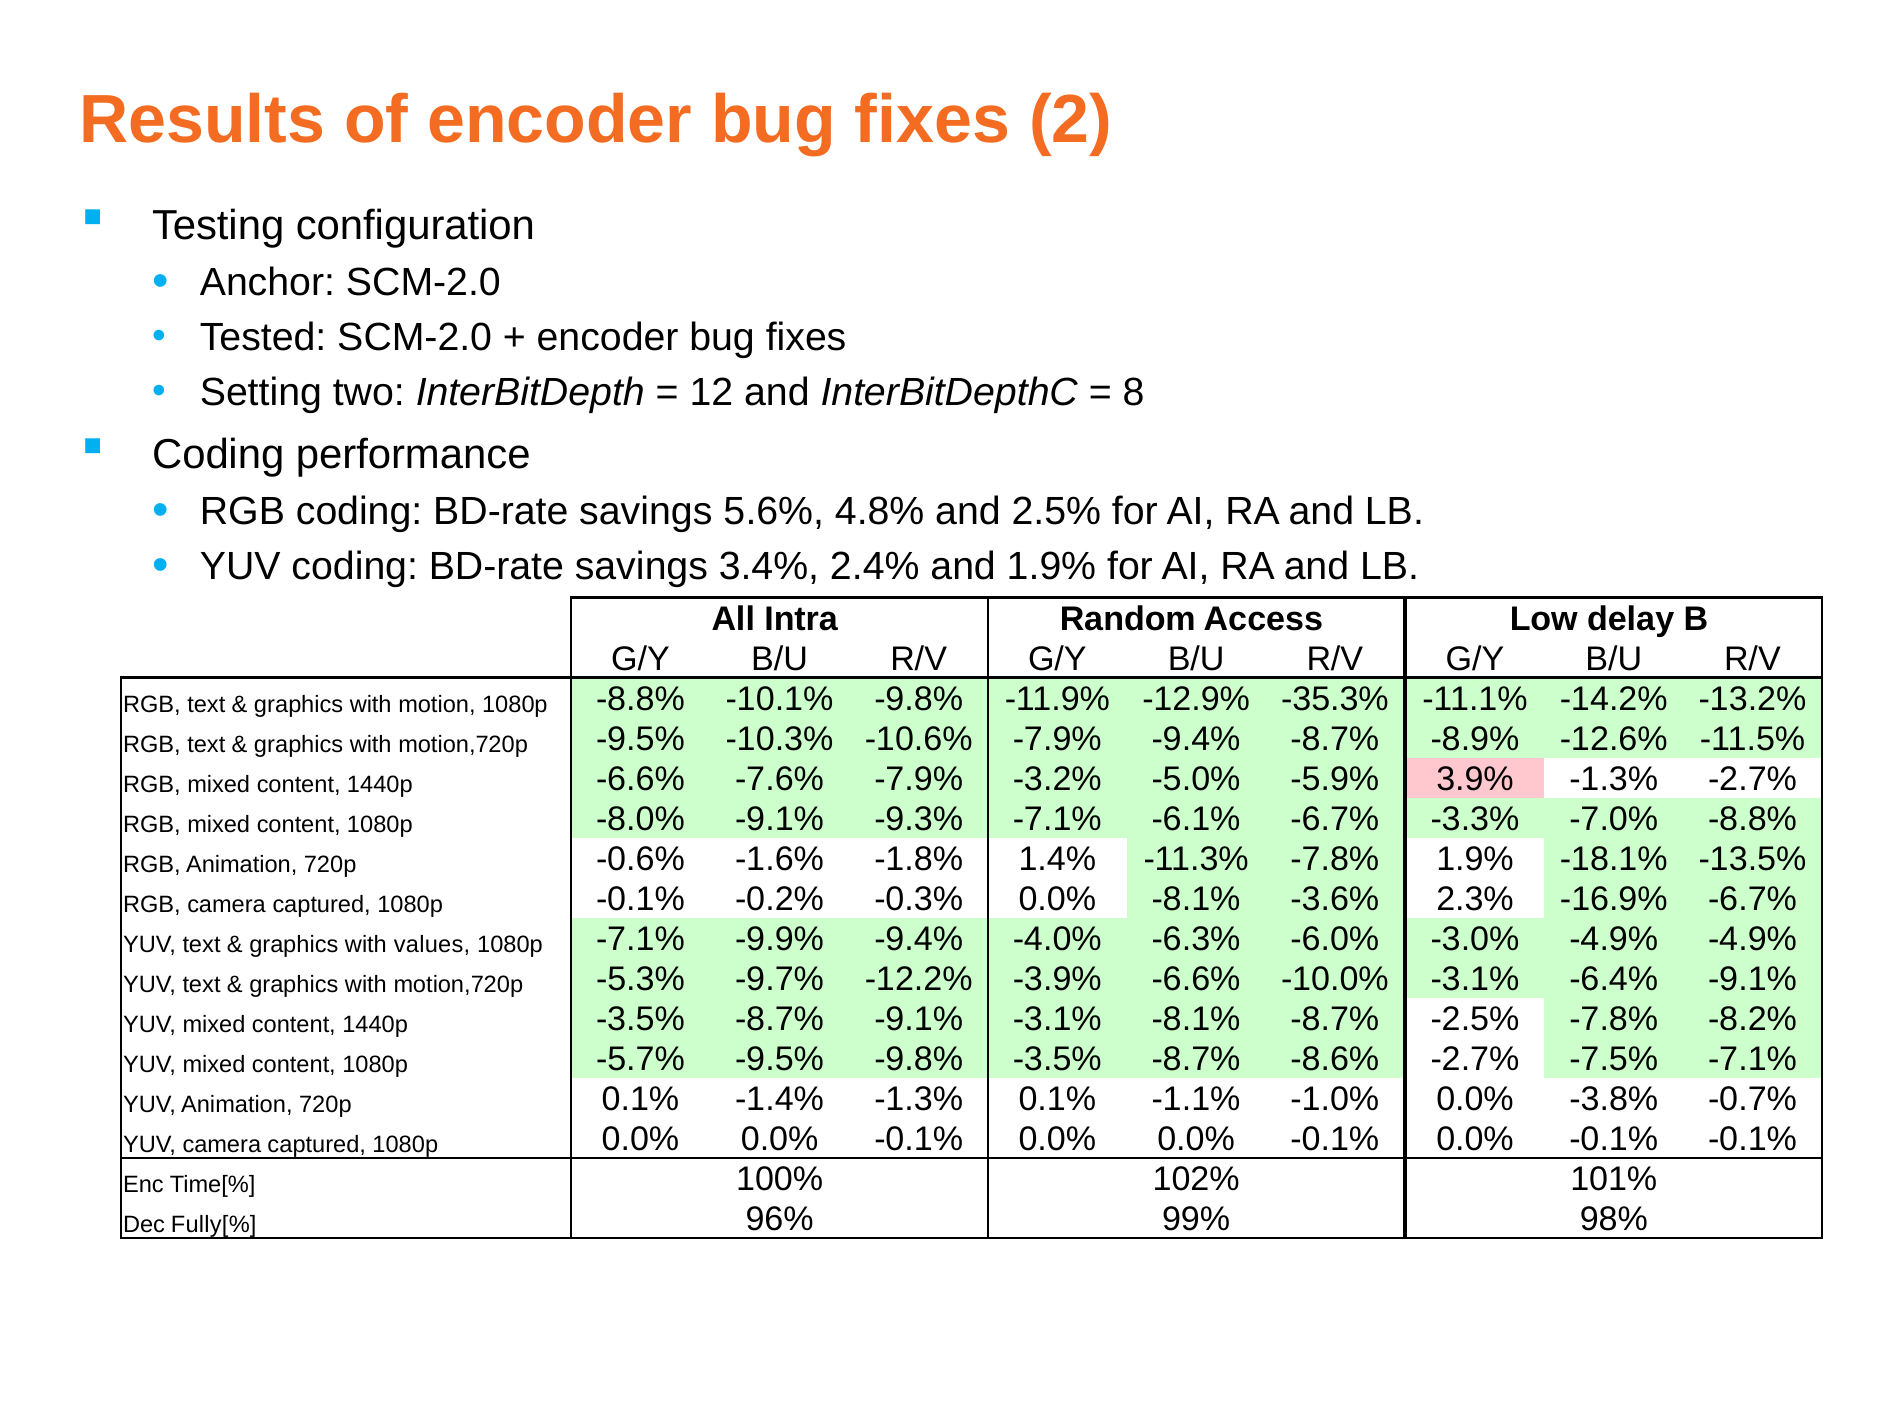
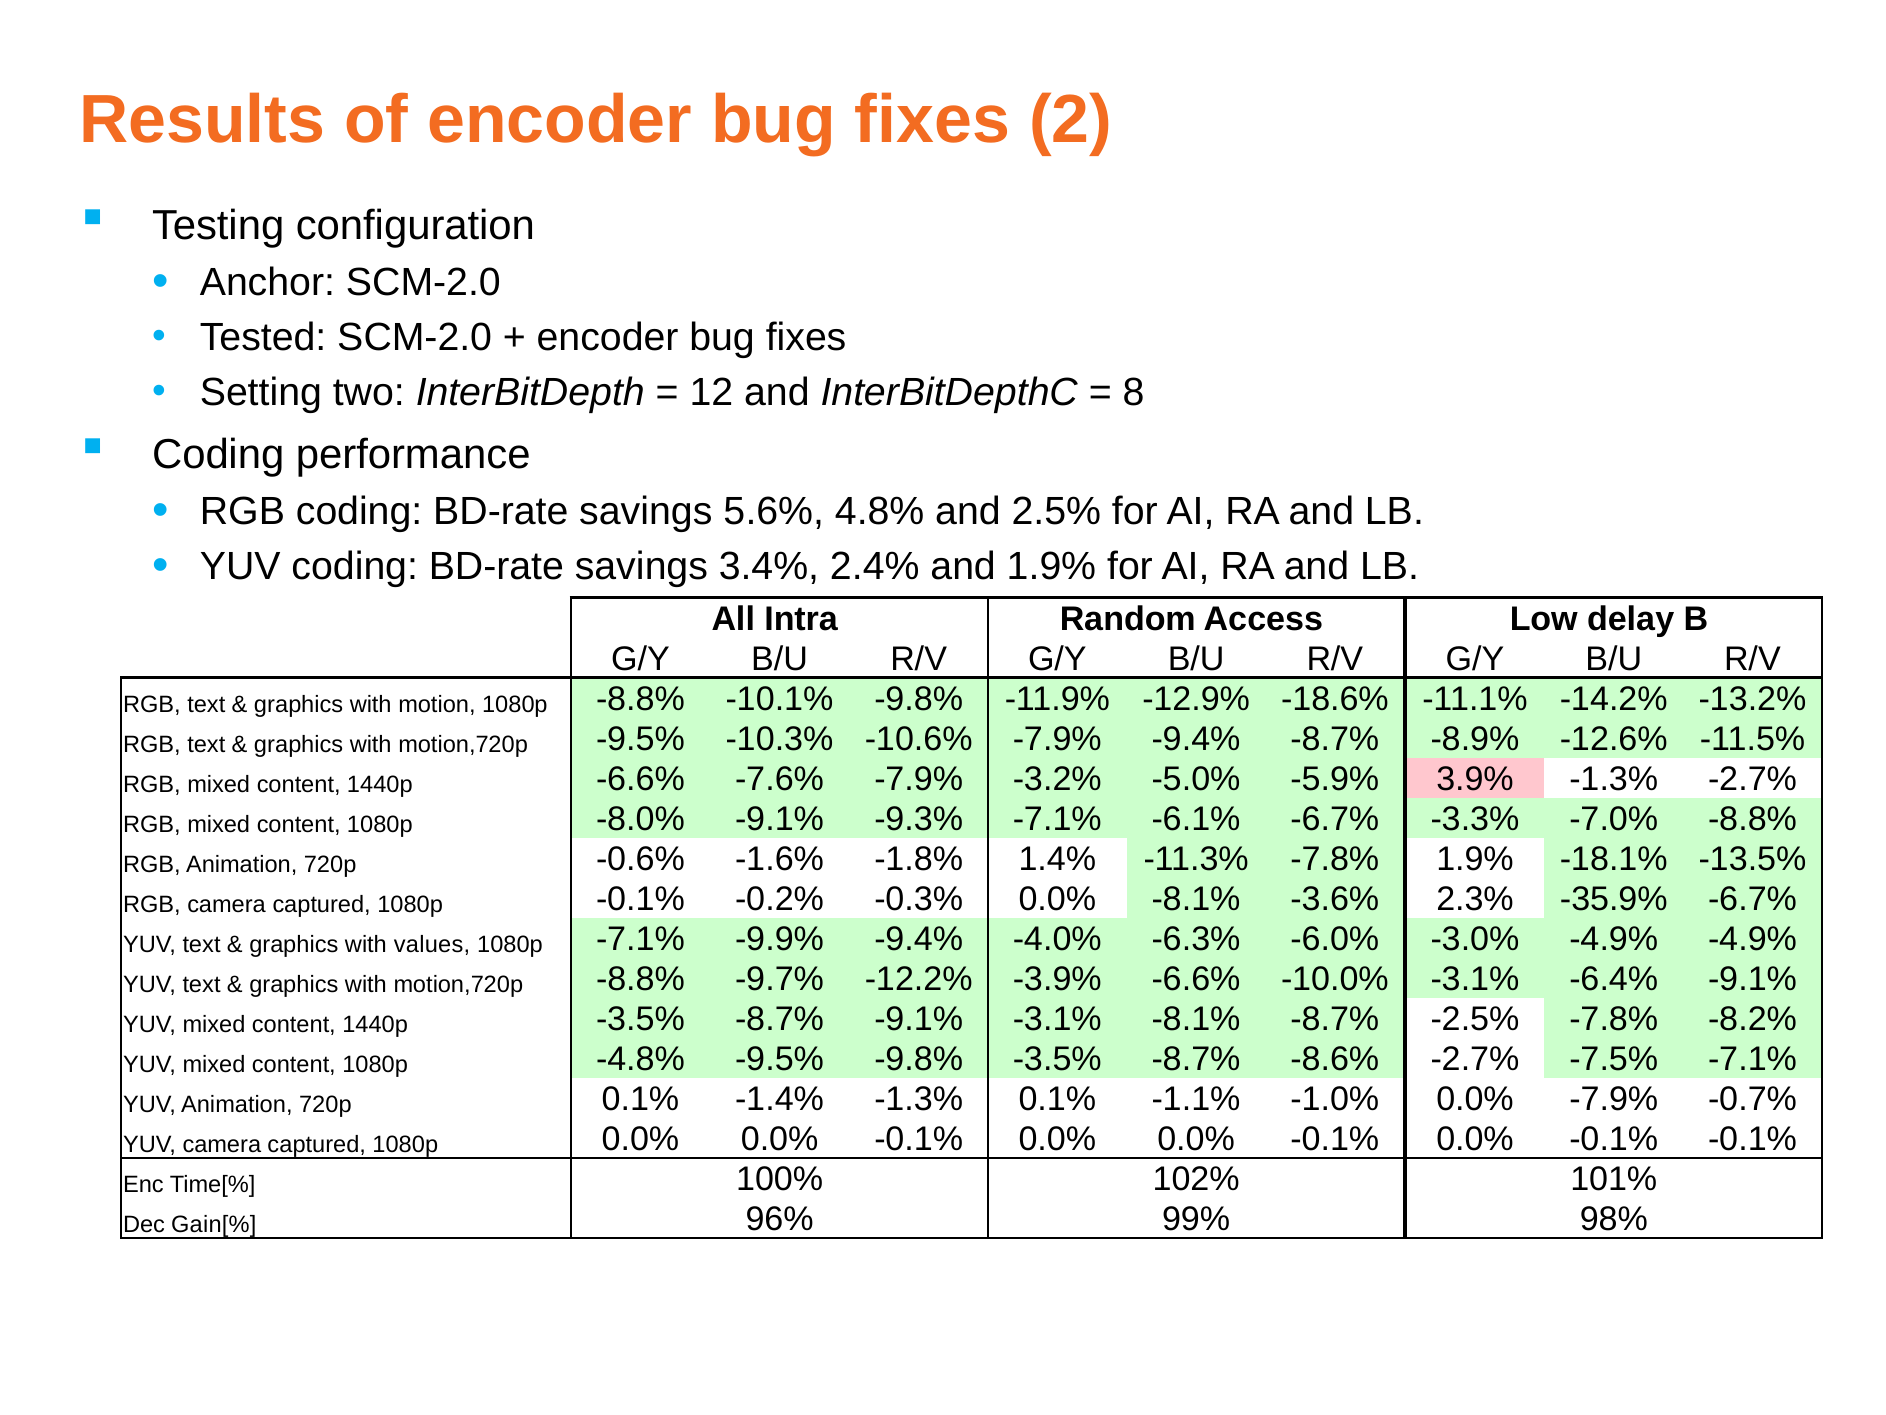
-35.3%: -35.3% -> -18.6%
-16.9%: -16.9% -> -35.9%
motion,720p -5.3%: -5.3% -> -8.8%
-5.7%: -5.7% -> -4.8%
0.0% -3.8%: -3.8% -> -7.9%
Fully[%: Fully[% -> Gain[%
